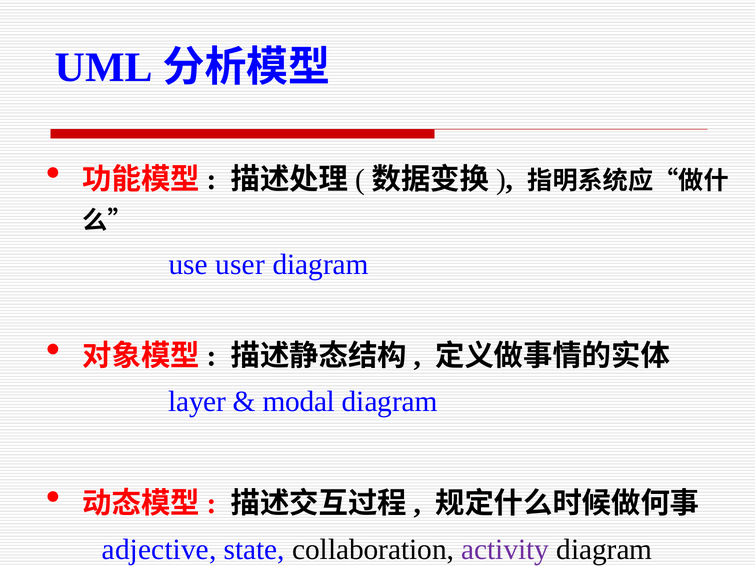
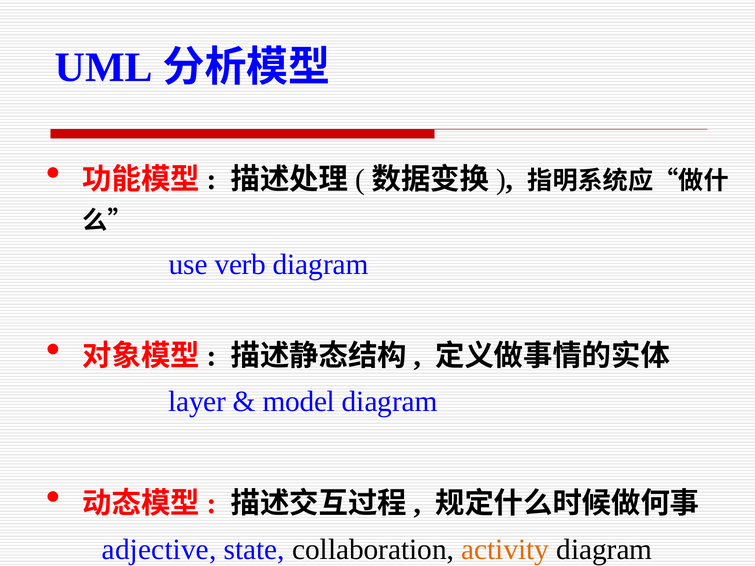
user: user -> verb
modal: modal -> model
activity colour: purple -> orange
